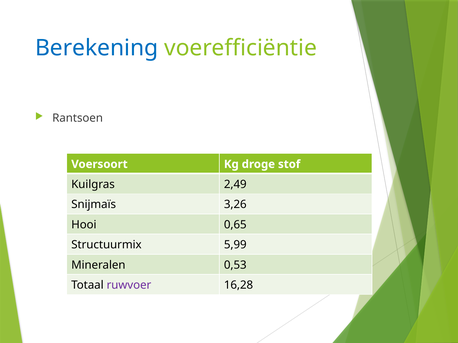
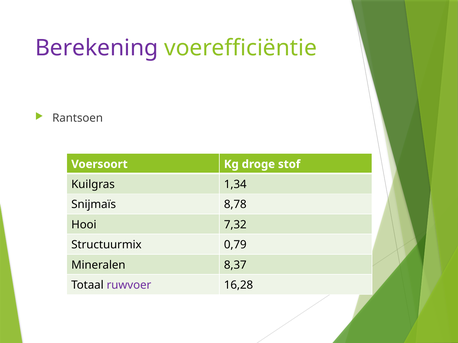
Berekening colour: blue -> purple
2,49: 2,49 -> 1,34
3,26: 3,26 -> 8,78
0,65: 0,65 -> 7,32
5,99: 5,99 -> 0,79
0,53: 0,53 -> 8,37
